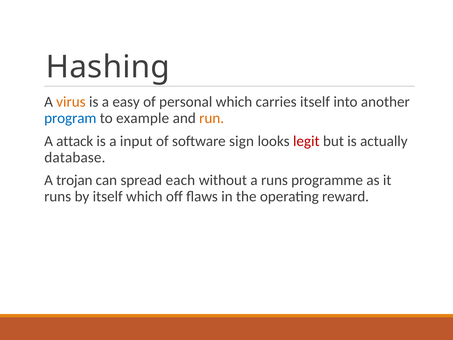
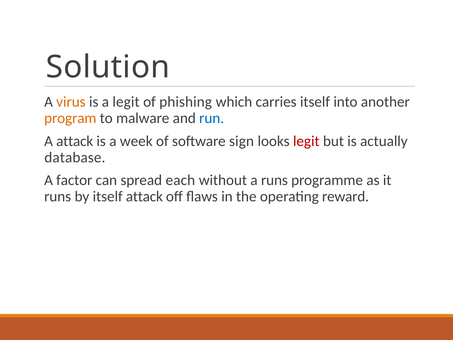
Hashing: Hashing -> Solution
a easy: easy -> legit
personal: personal -> phishing
program colour: blue -> orange
example: example -> malware
run colour: orange -> blue
input: input -> week
trojan: trojan -> factor
itself which: which -> attack
